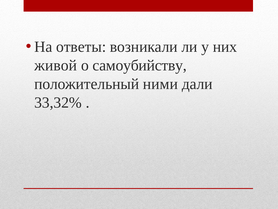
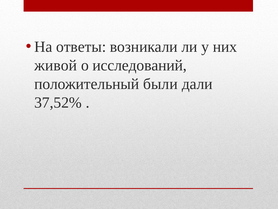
самоубийству: самоубийству -> исследований
ними: ними -> были
33,32%: 33,32% -> 37,52%
